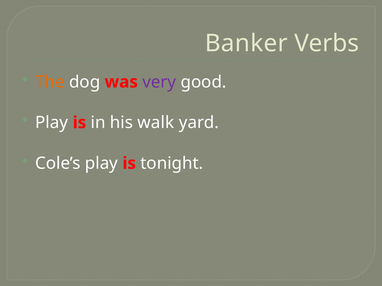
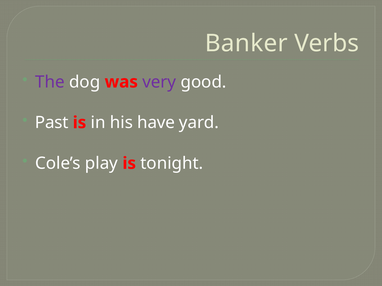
The colour: orange -> purple
Play at (52, 123): Play -> Past
walk: walk -> have
